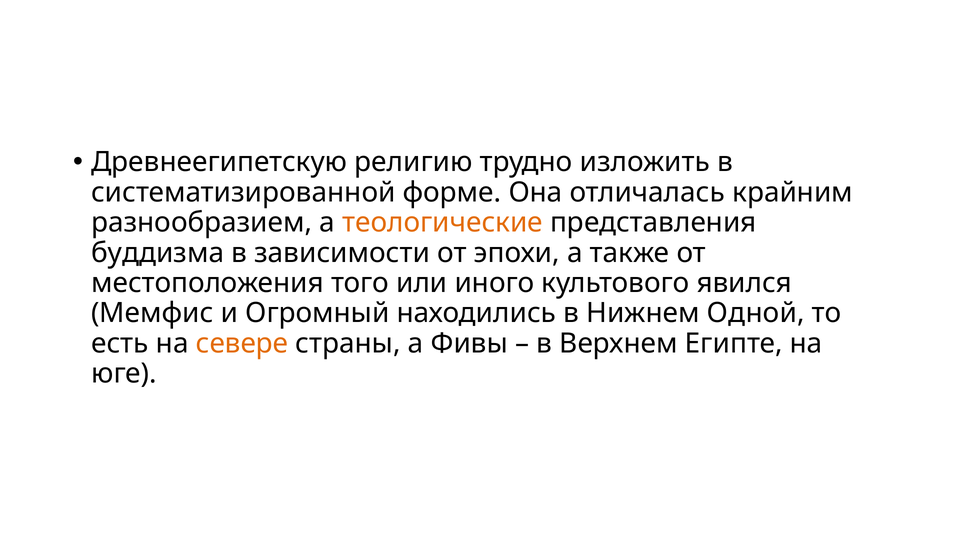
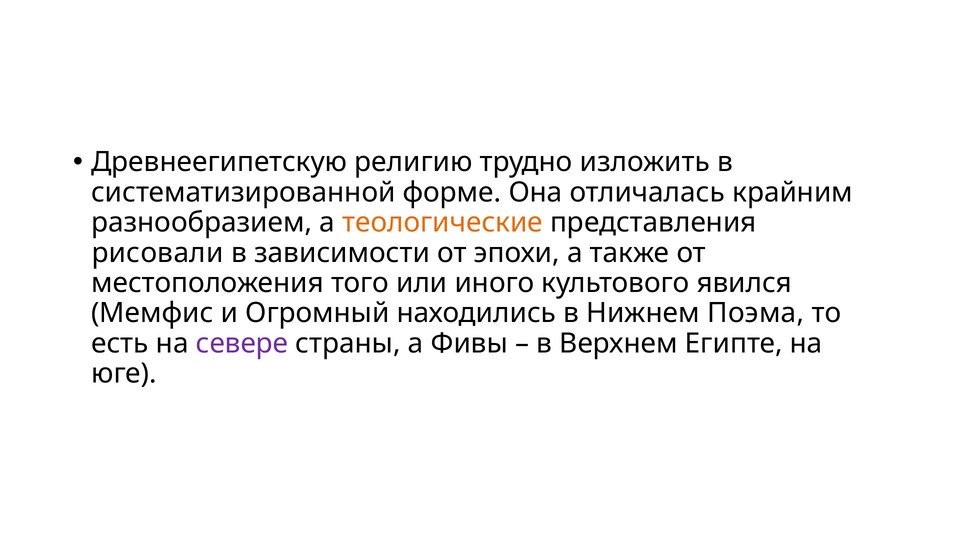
буддизма: буддизма -> рисовали
Одной: Одной -> Поэма
севере colour: orange -> purple
